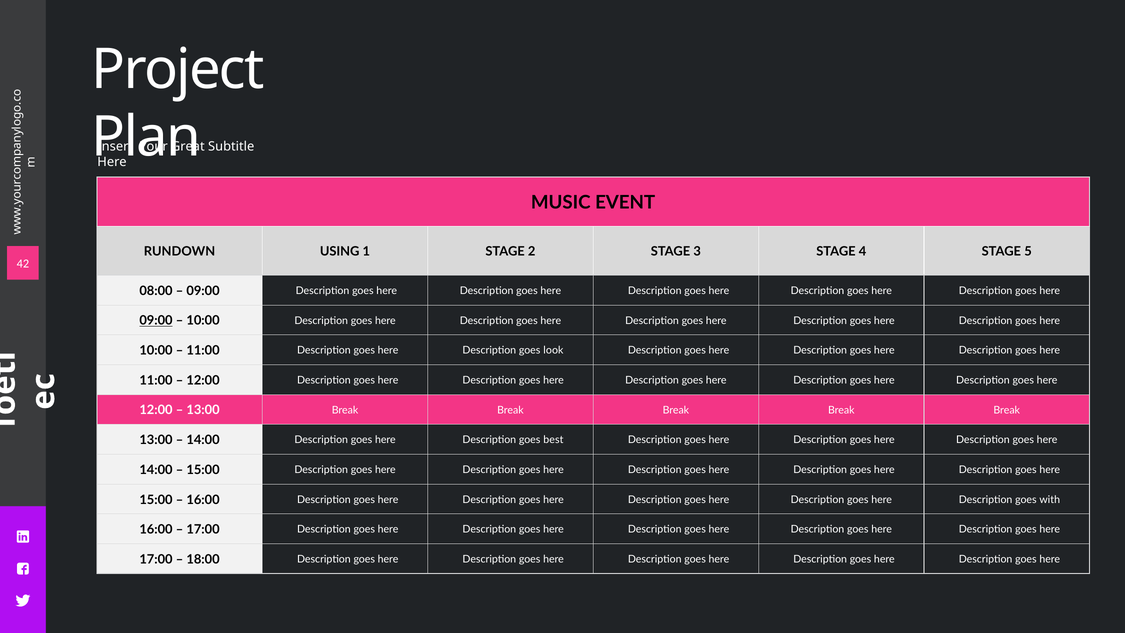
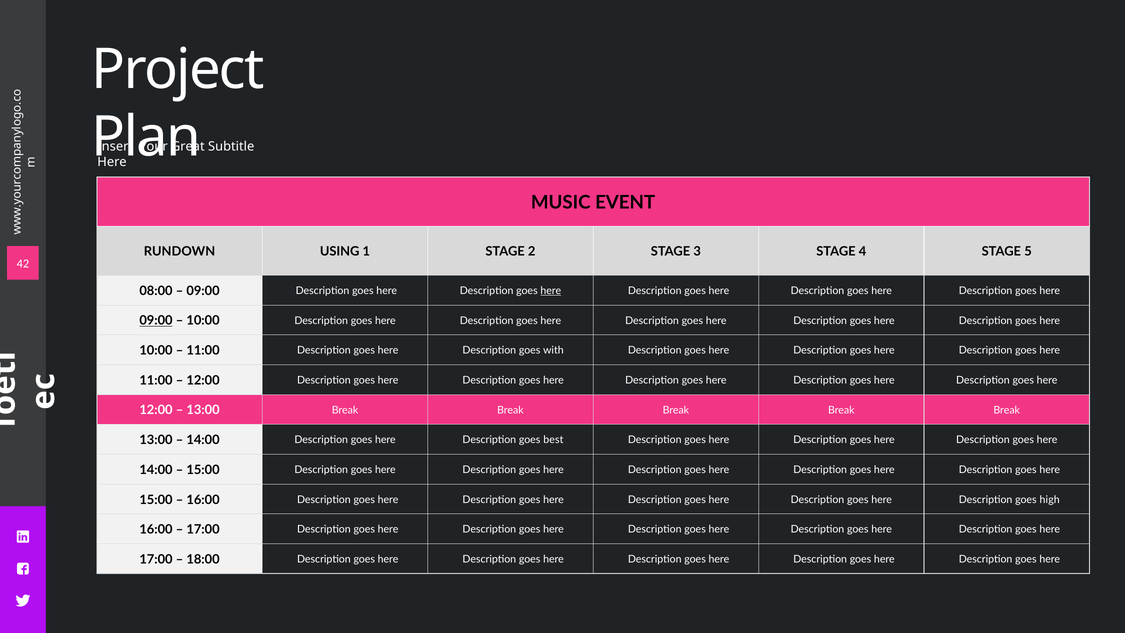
here at (551, 291) underline: none -> present
look: look -> with
with: with -> high
